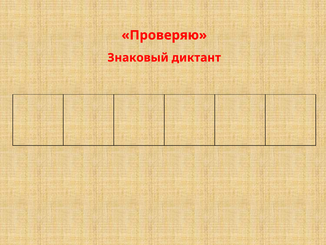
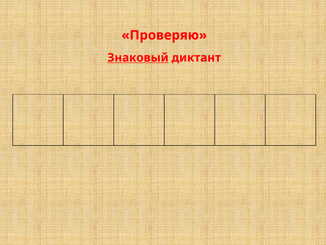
Знаковый underline: none -> present
